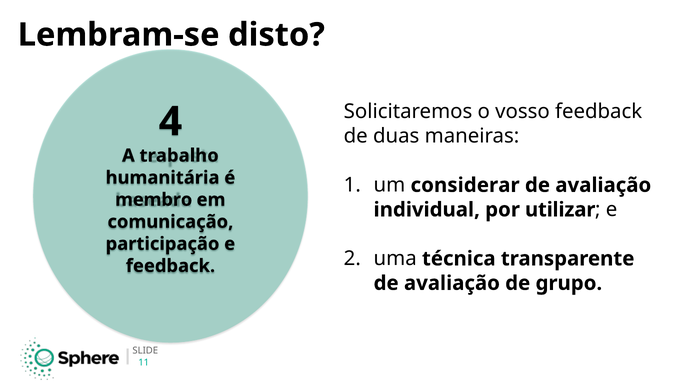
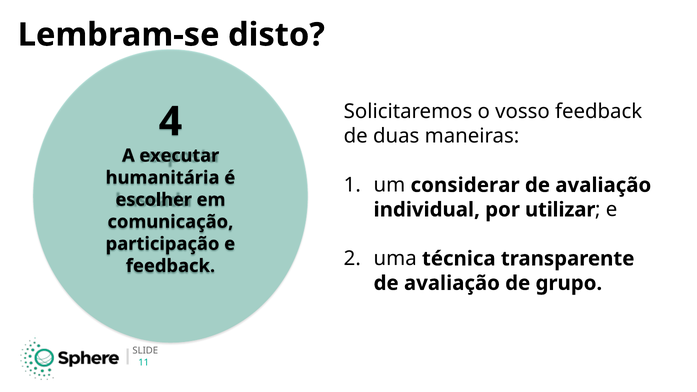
trabalho: trabalho -> executar
membro: membro -> escolher
